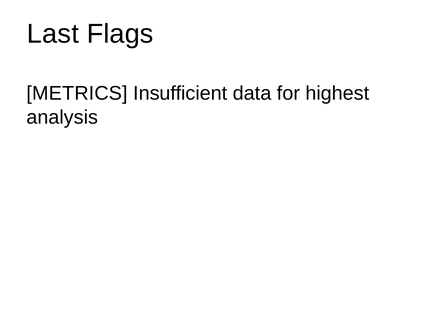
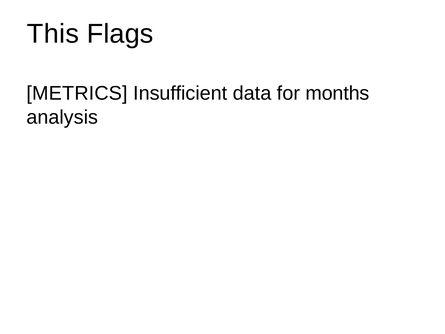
Last: Last -> This
highest: highest -> months
